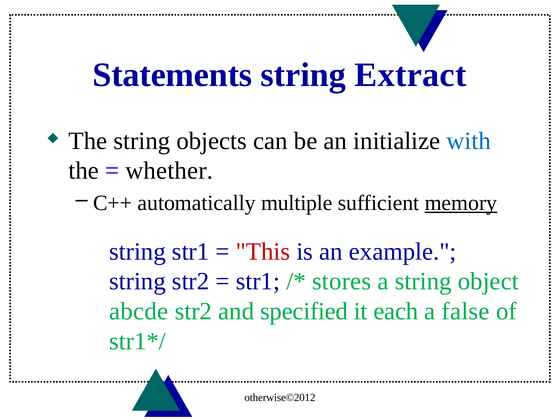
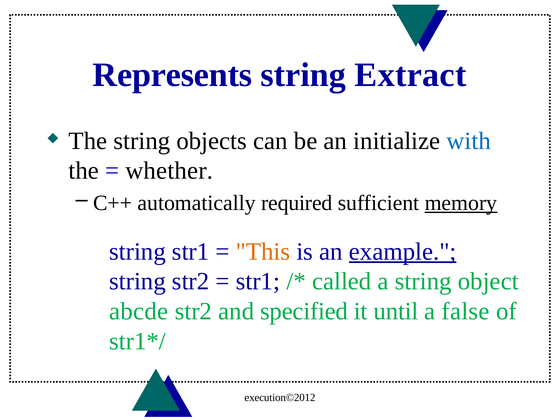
Statements: Statements -> Represents
multiple: multiple -> required
This colour: red -> orange
example underline: none -> present
stores: stores -> called
each: each -> until
otherwise©2012: otherwise©2012 -> execution©2012
